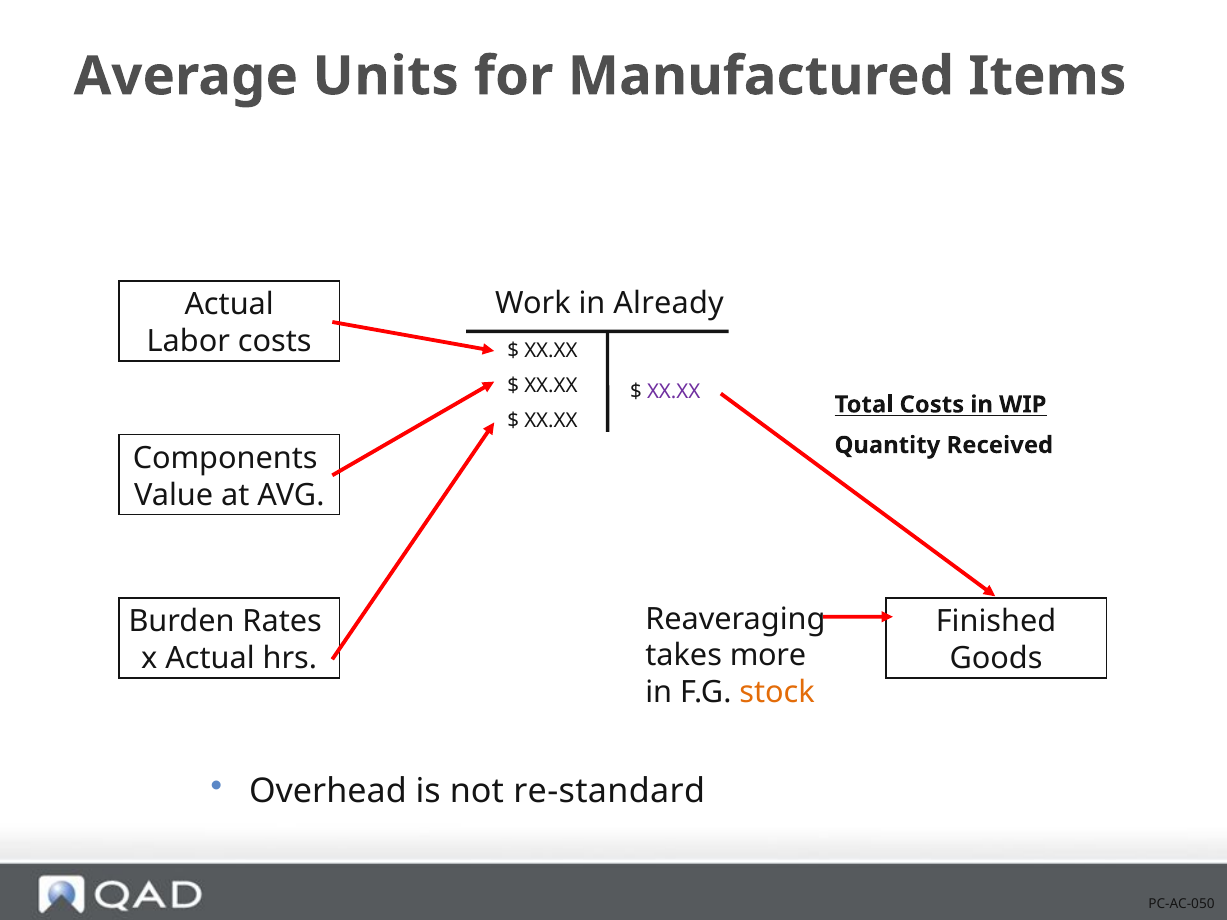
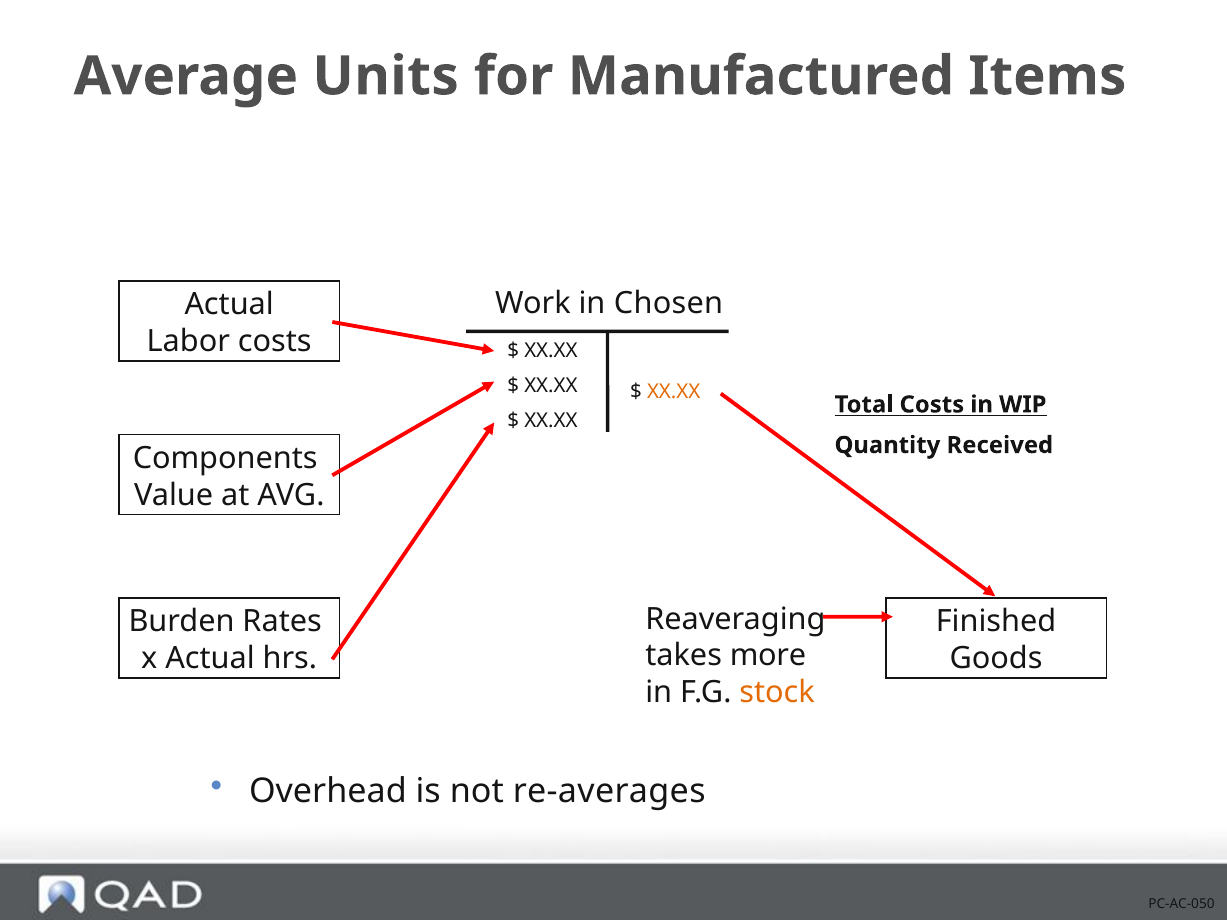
Already: Already -> Chosen
XX.XX at (674, 392) colour: purple -> orange
re-standard: re-standard -> re-averages
